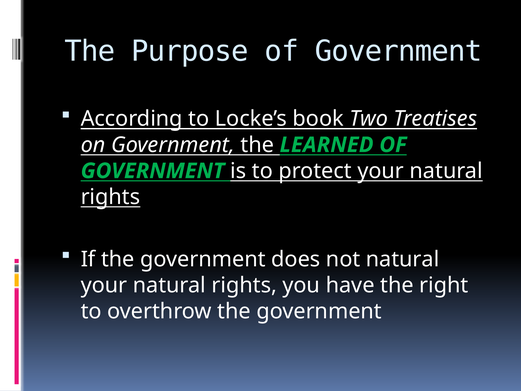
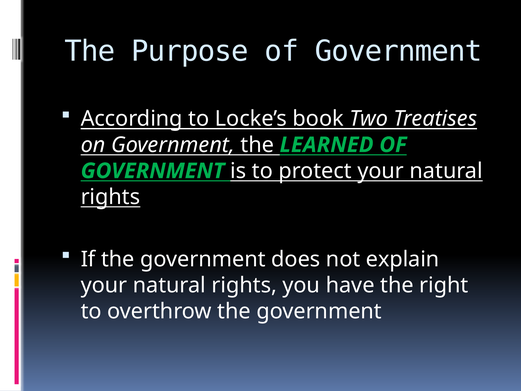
not natural: natural -> explain
